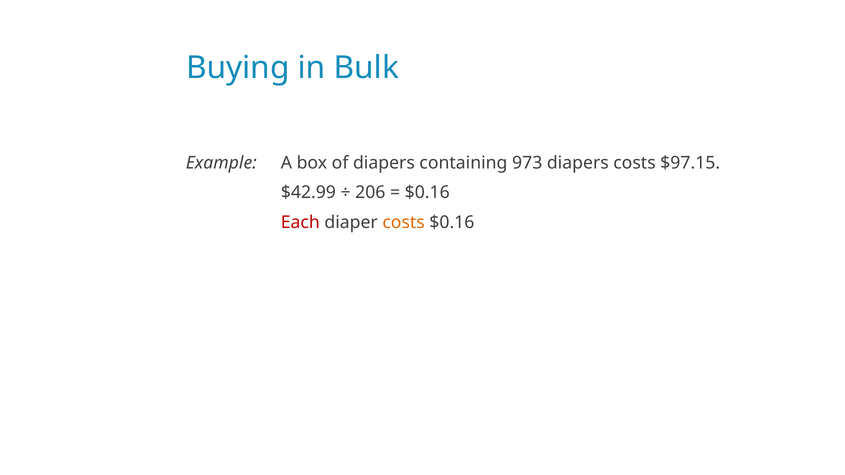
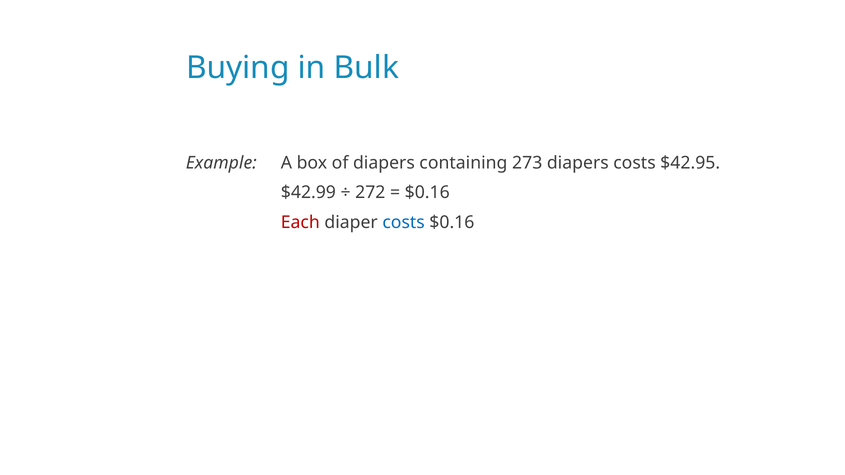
973: 973 -> 273
$97.15: $97.15 -> $42.95
206: 206 -> 272
costs at (404, 223) colour: orange -> blue
